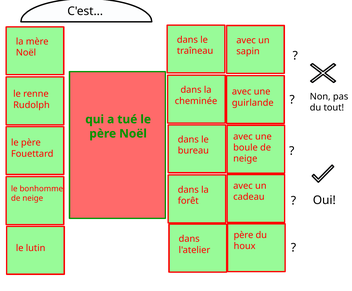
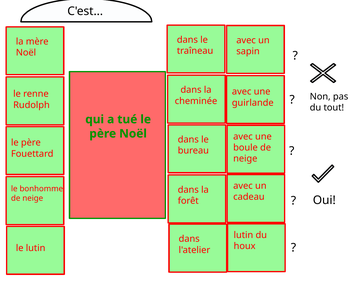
père at (243, 235): père -> lutin
